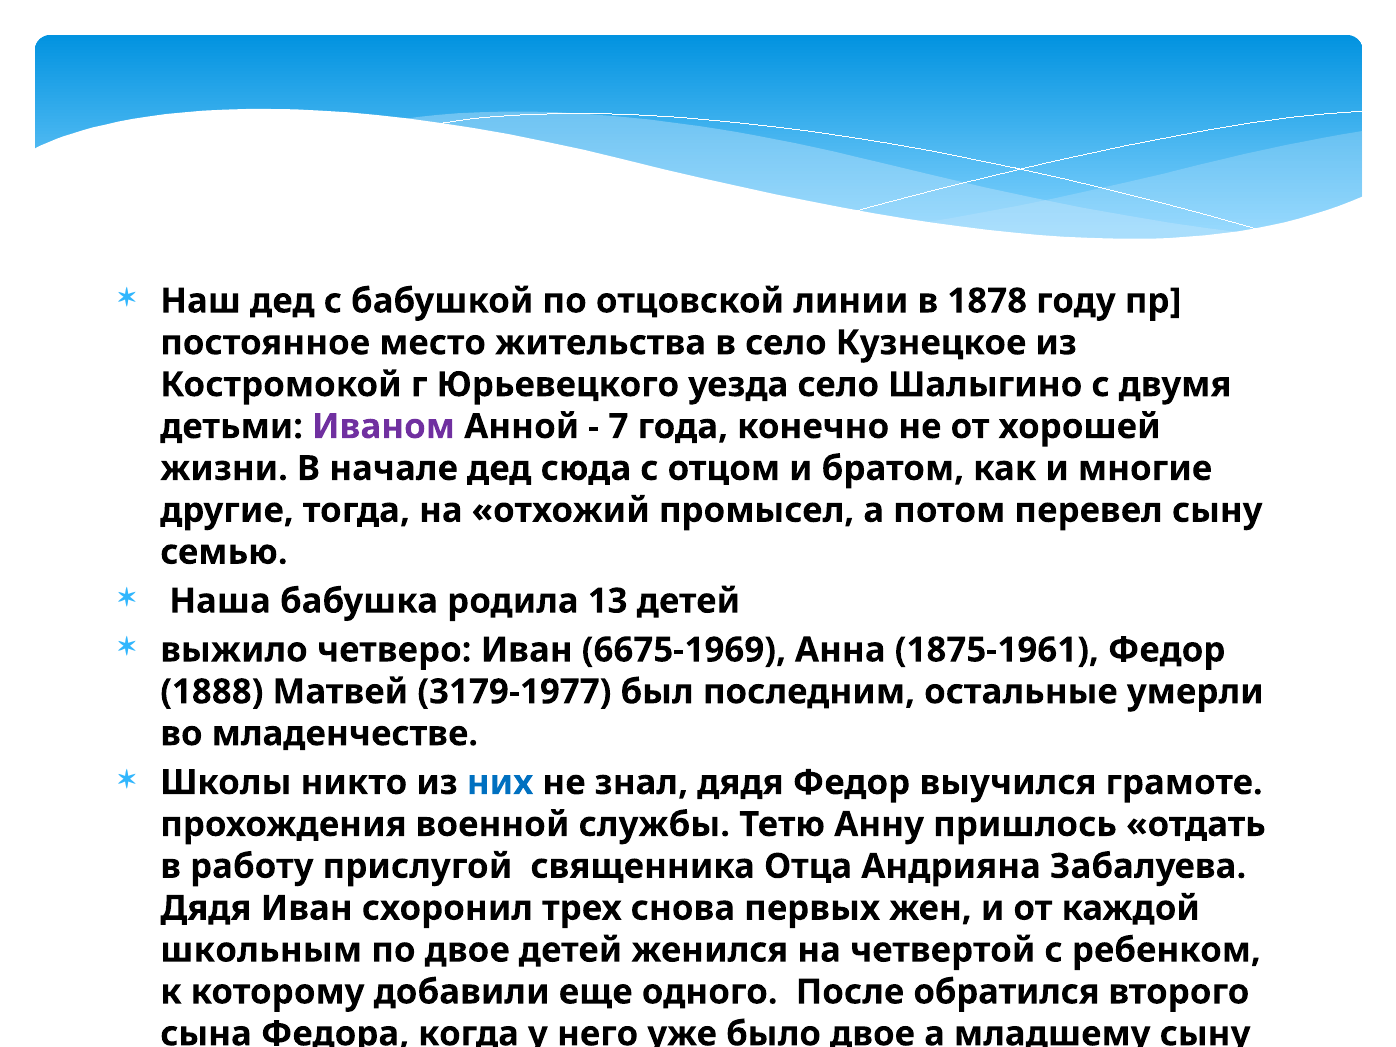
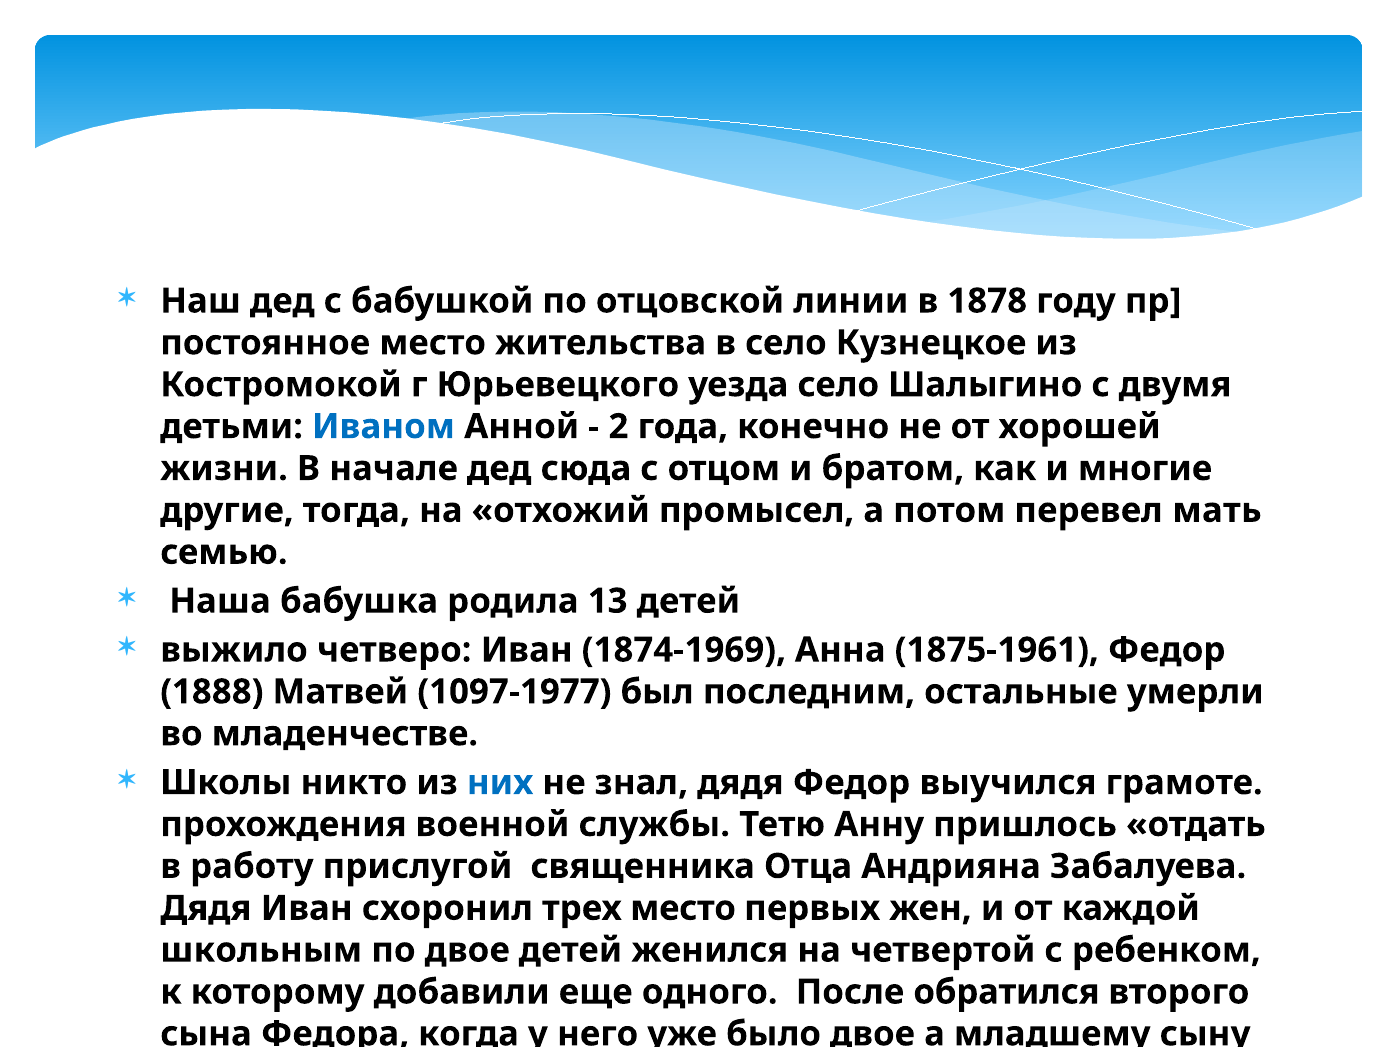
Иваном colour: purple -> blue
7: 7 -> 2
перевел сыну: сыну -> мать
6675-1969: 6675-1969 -> 1874-1969
3179-1977: 3179-1977 -> 1097-1977
трех снова: снова -> место
